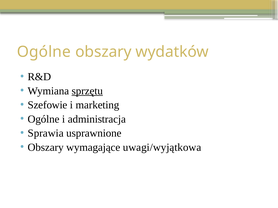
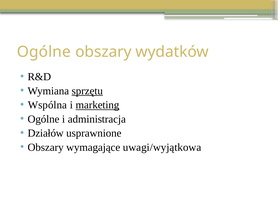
Szefowie: Szefowie -> Wspólna
marketing underline: none -> present
Sprawia: Sprawia -> Działów
